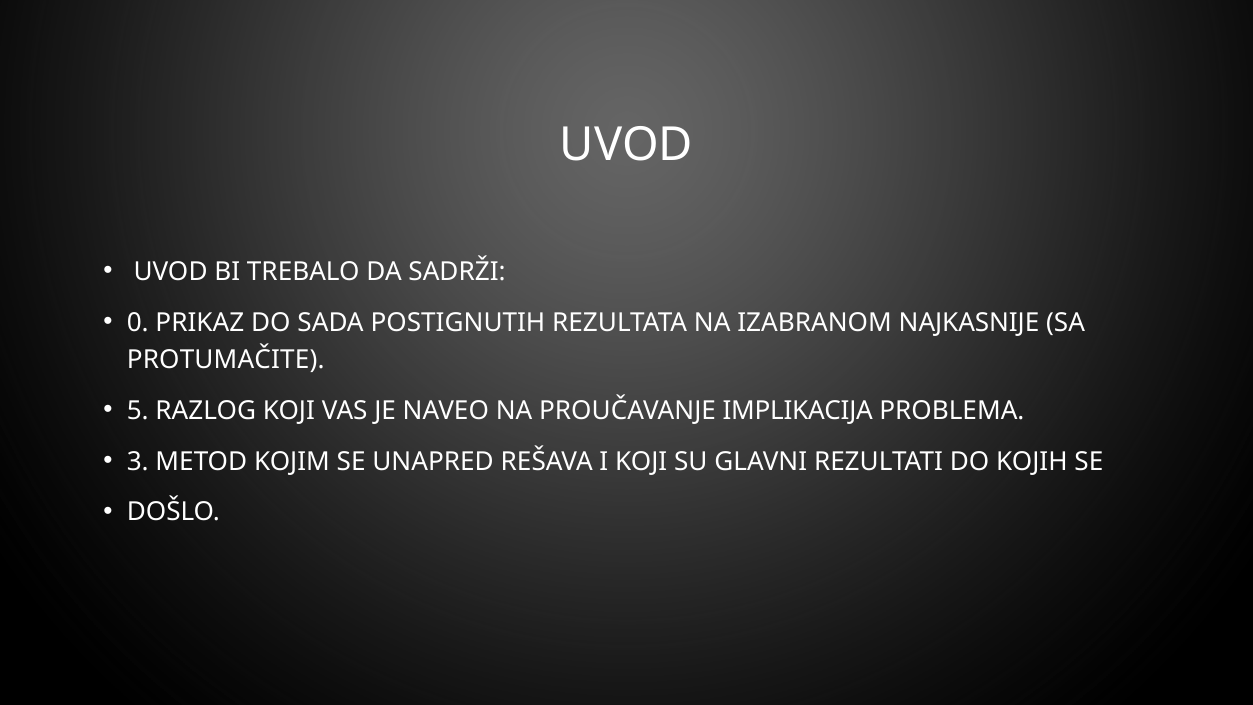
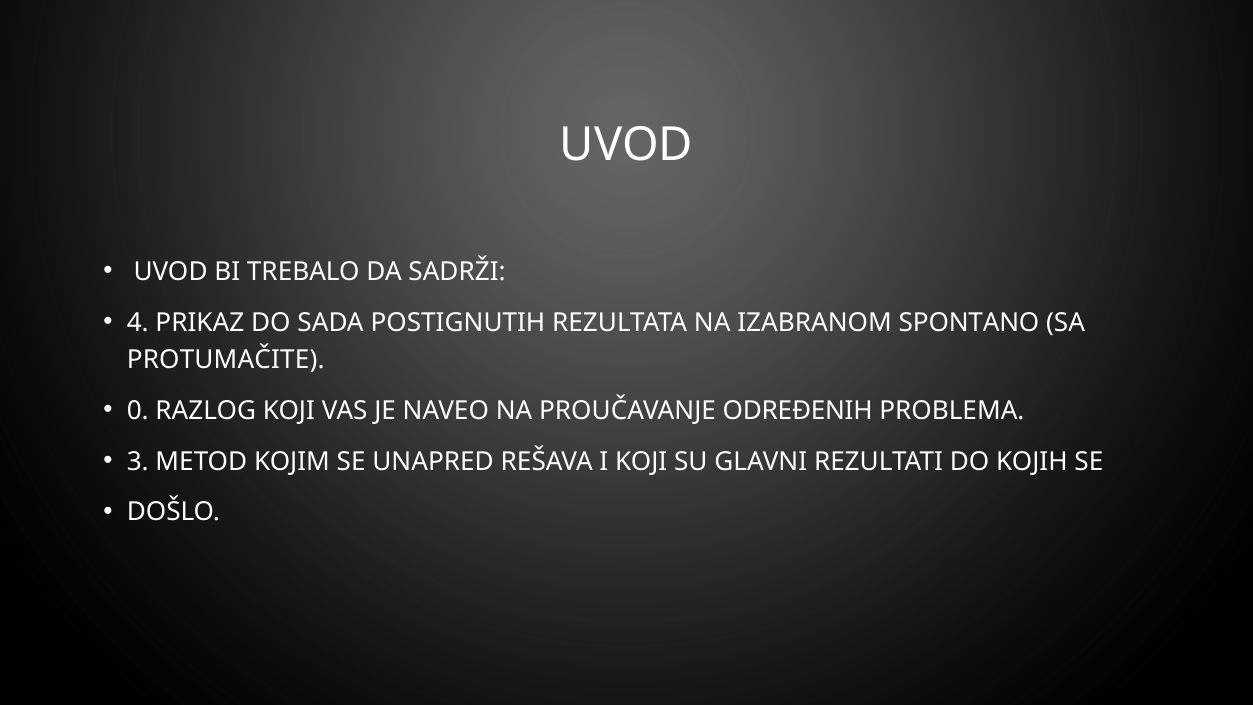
0: 0 -> 4
NAJKASNIJE: NAJKASNIJE -> SPONTANO
5: 5 -> 0
IMPLIKACIJA: IMPLIKACIJA -> ODREĐENIH
